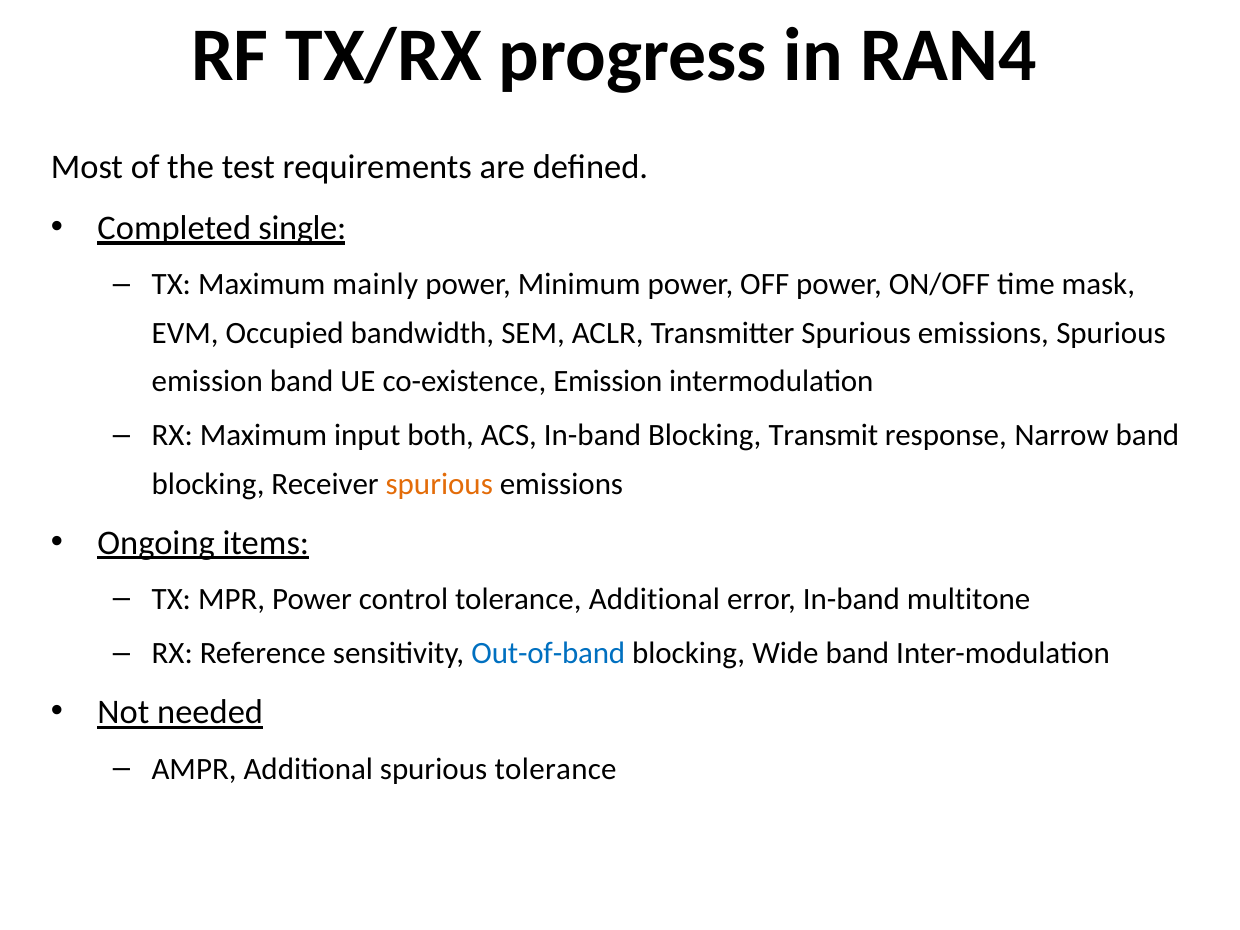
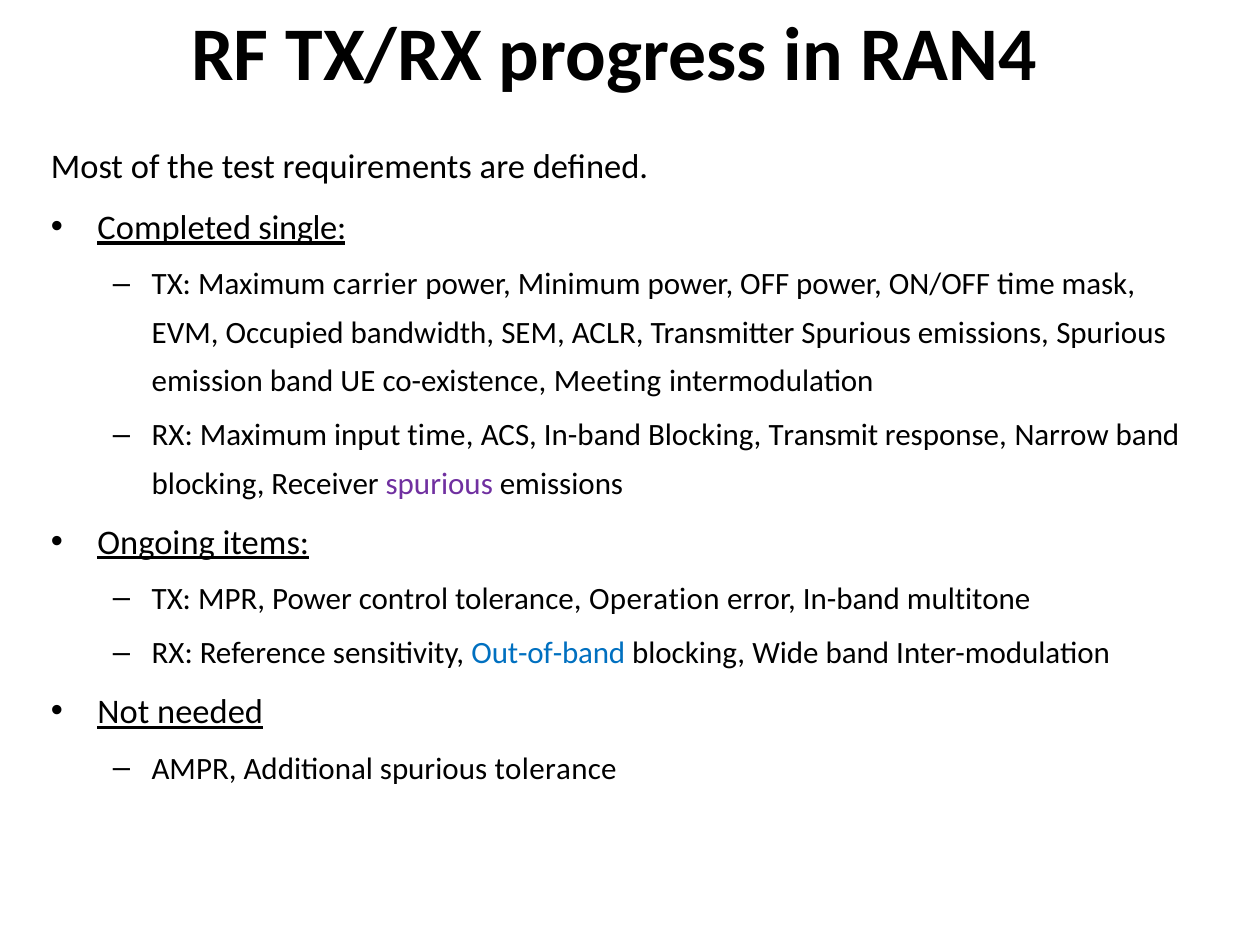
mainly: mainly -> carrier
co-existence Emission: Emission -> Meeting
input both: both -> time
spurious at (439, 484) colour: orange -> purple
tolerance Additional: Additional -> Operation
